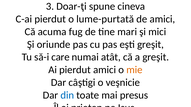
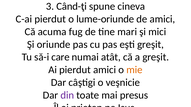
Doar-ţi: Doar-ţi -> Când-ţi
lume-purtată: lume-purtată -> lume-oriunde
din colour: blue -> purple
